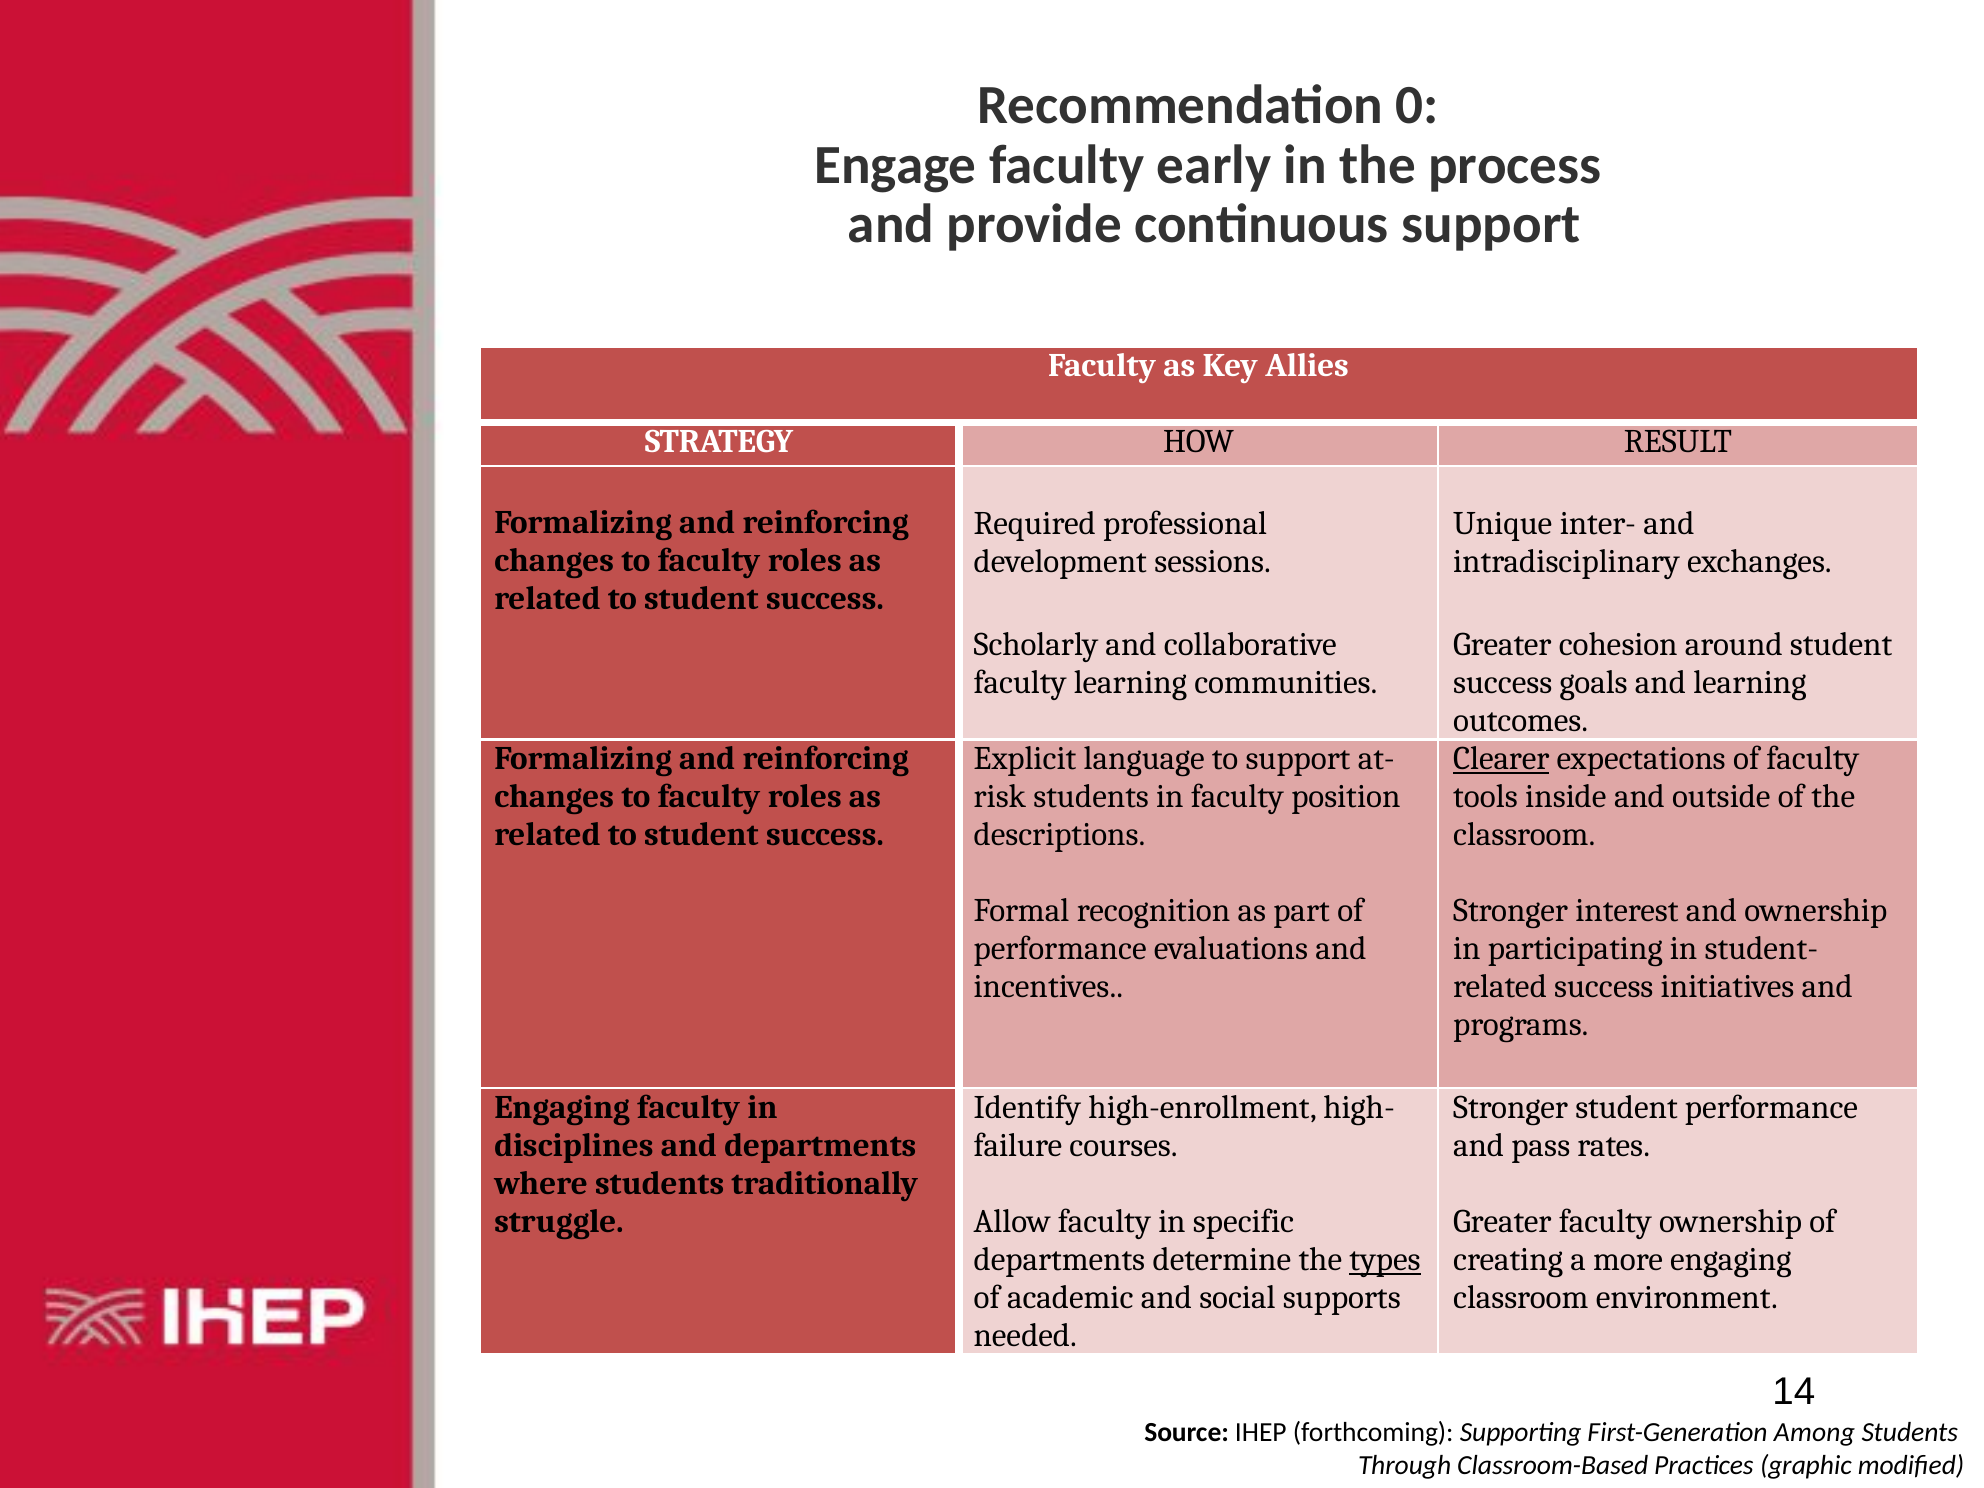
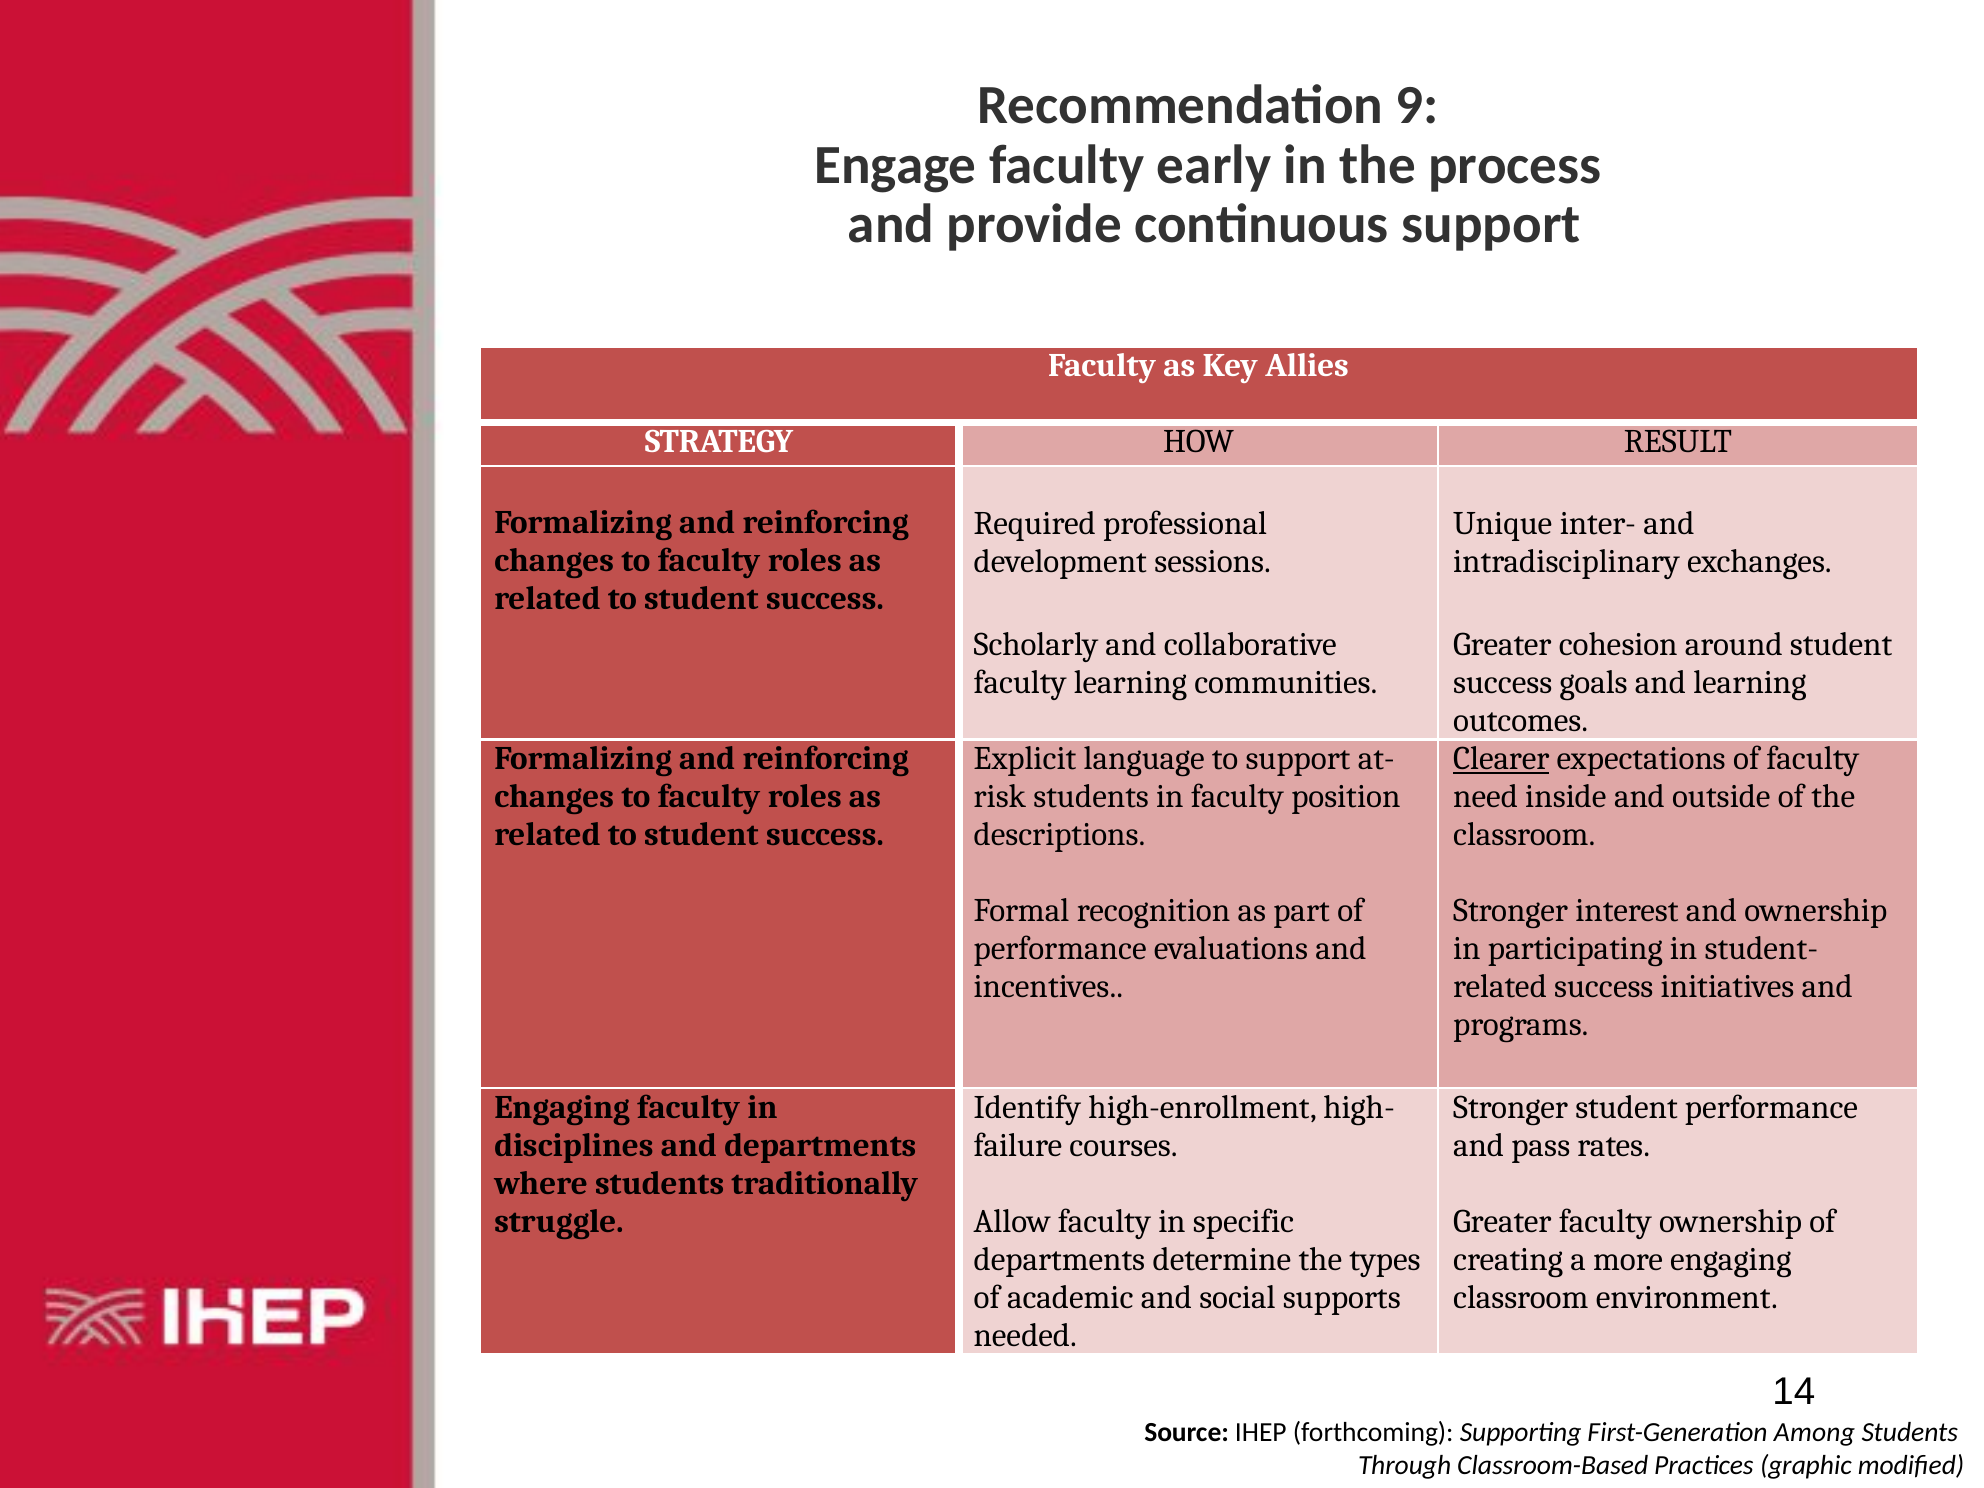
0: 0 -> 9
tools: tools -> need
types underline: present -> none
